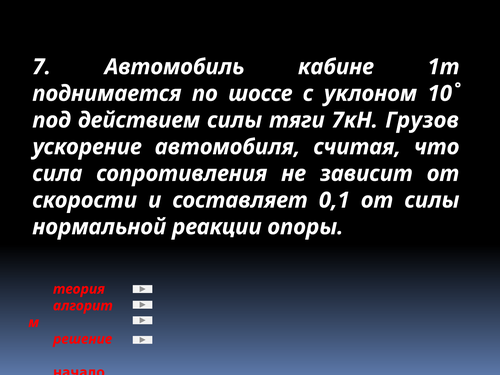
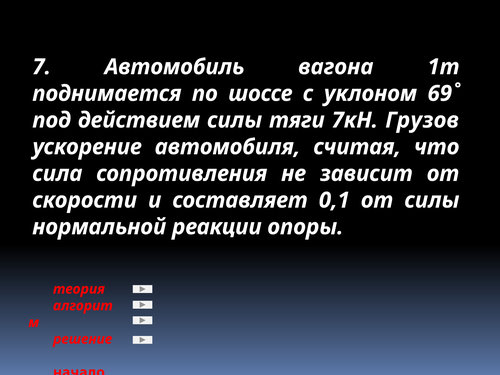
кабине: кабине -> вагона
10˚: 10˚ -> 69˚
